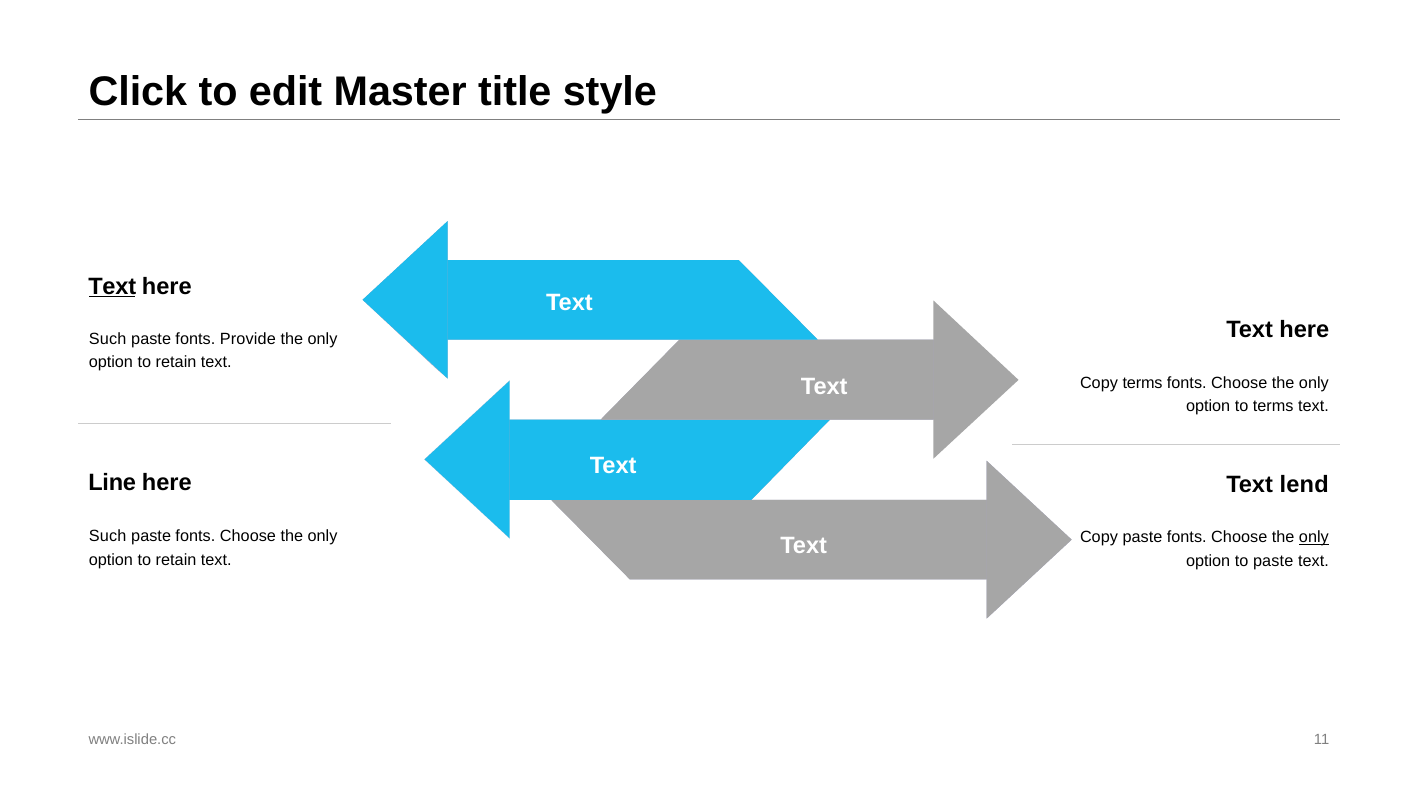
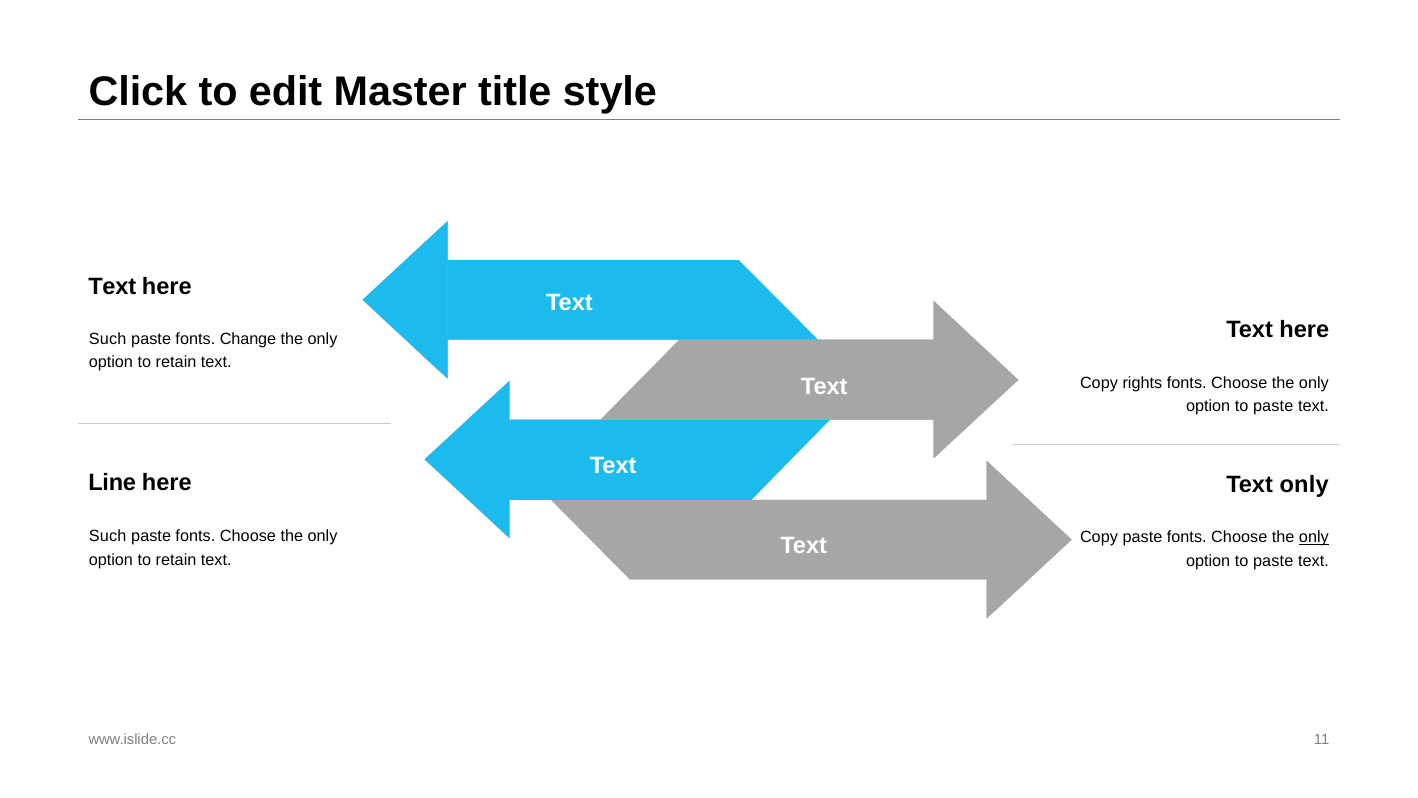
Text at (112, 286) underline: present -> none
Provide: Provide -> Change
Copy terms: terms -> rights
terms at (1273, 406): terms -> paste
Text lend: lend -> only
